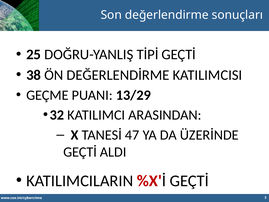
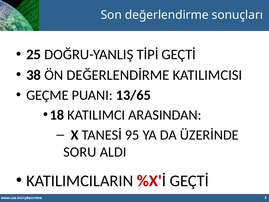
13/29: 13/29 -> 13/65
32: 32 -> 18
47: 47 -> 95
GEÇTİ at (80, 152): GEÇTİ -> SORU
